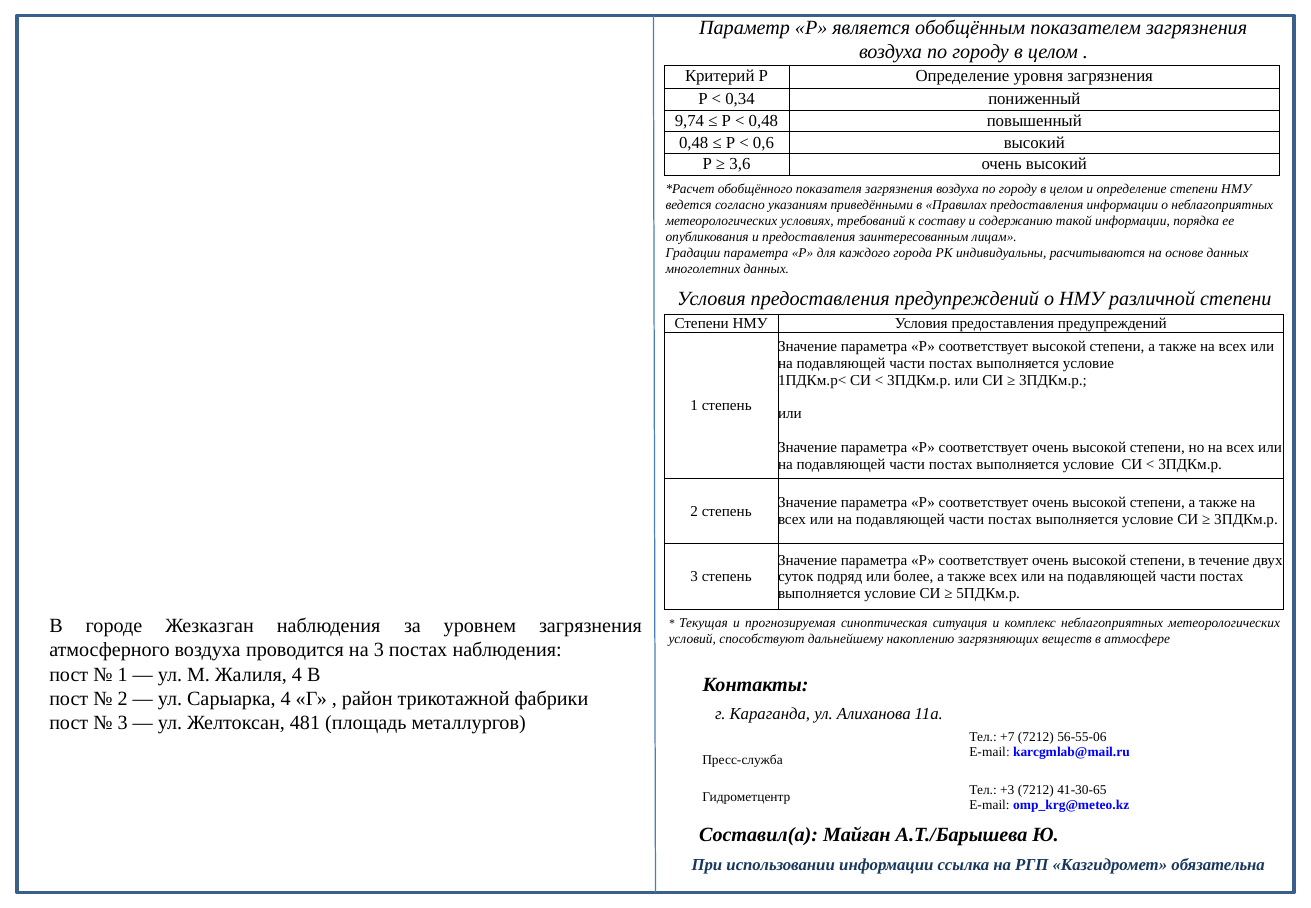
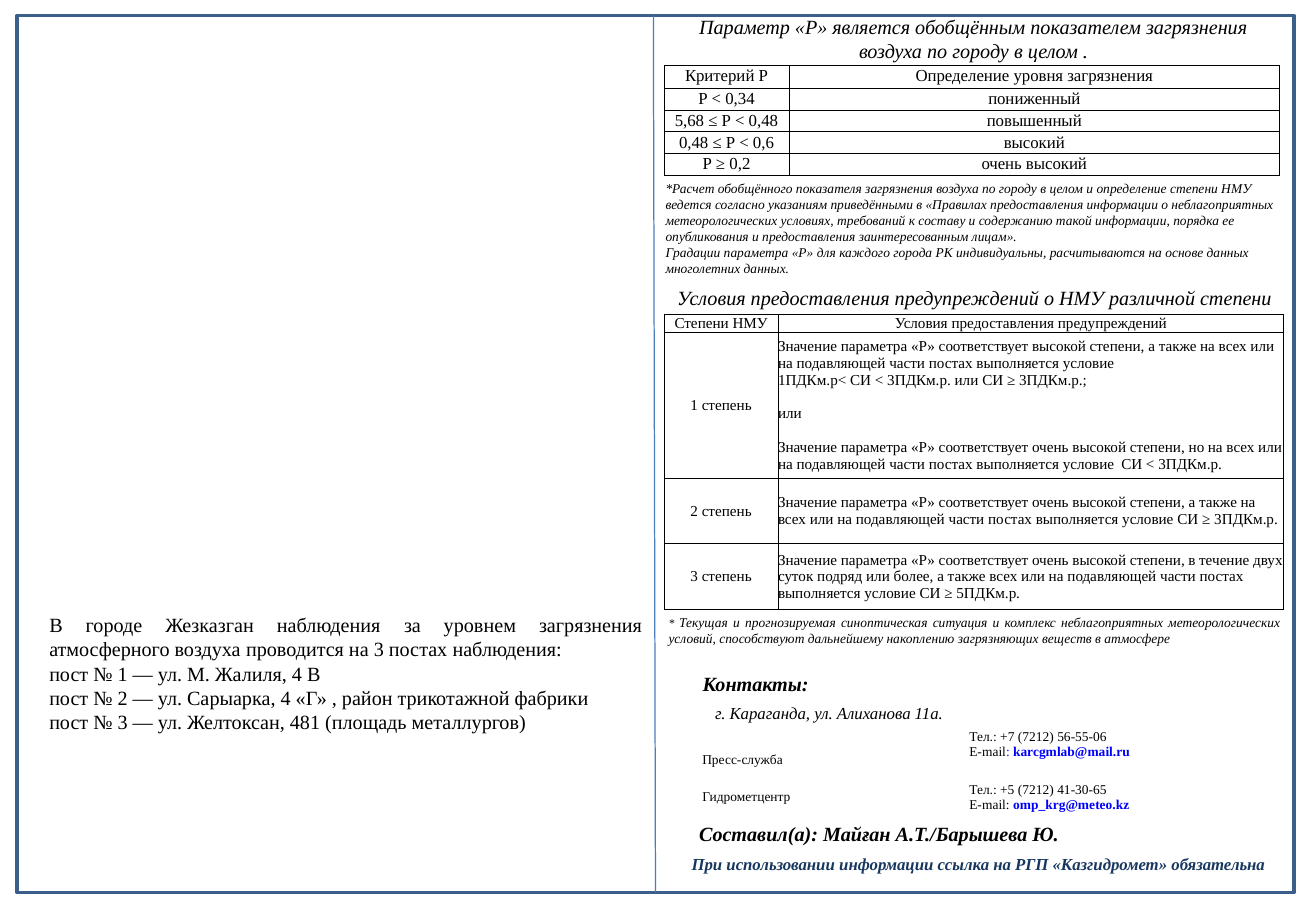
9,74: 9,74 -> 5,68
3,6: 3,6 -> 0,2
+3: +3 -> +5
